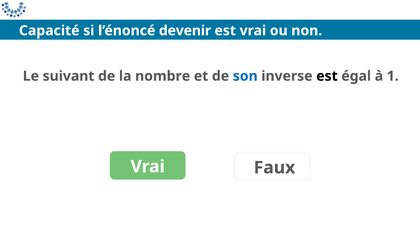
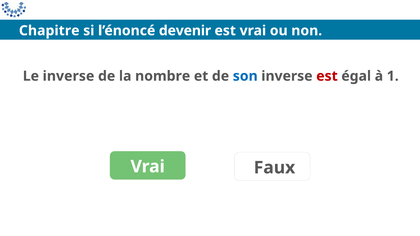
Capacité: Capacité -> Chapitre
Le suivant: suivant -> inverse
est at (327, 76) colour: black -> red
